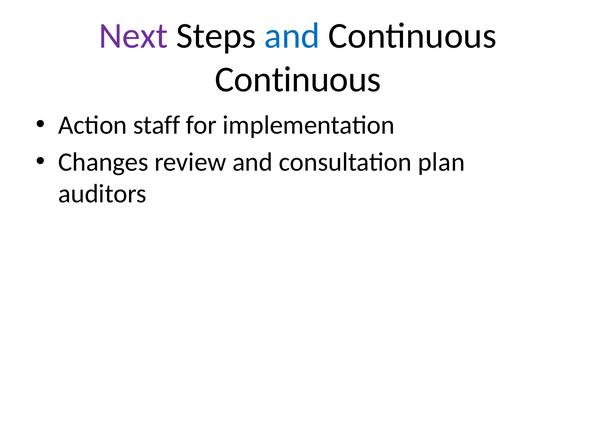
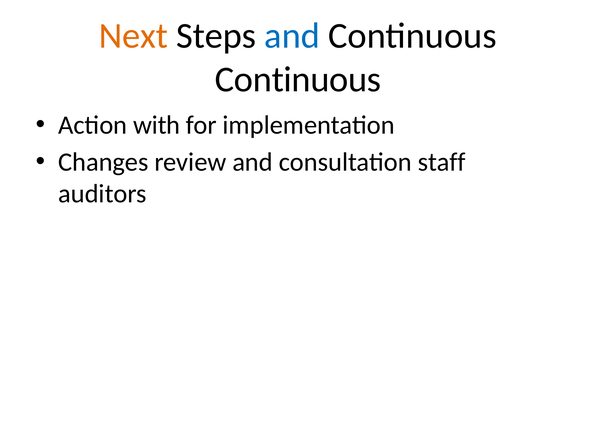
Next colour: purple -> orange
staff: staff -> with
plan: plan -> staff
